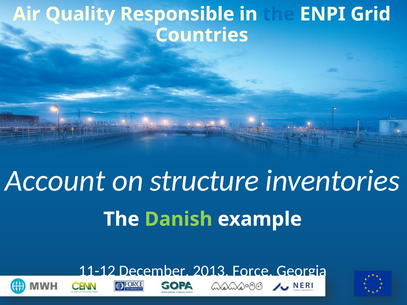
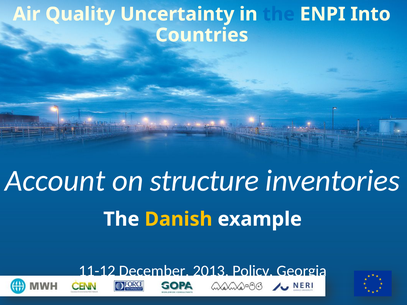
Responsible: Responsible -> Uncertainty
Grid: Grid -> Into
Danish colour: light green -> yellow
Force: Force -> Policy
